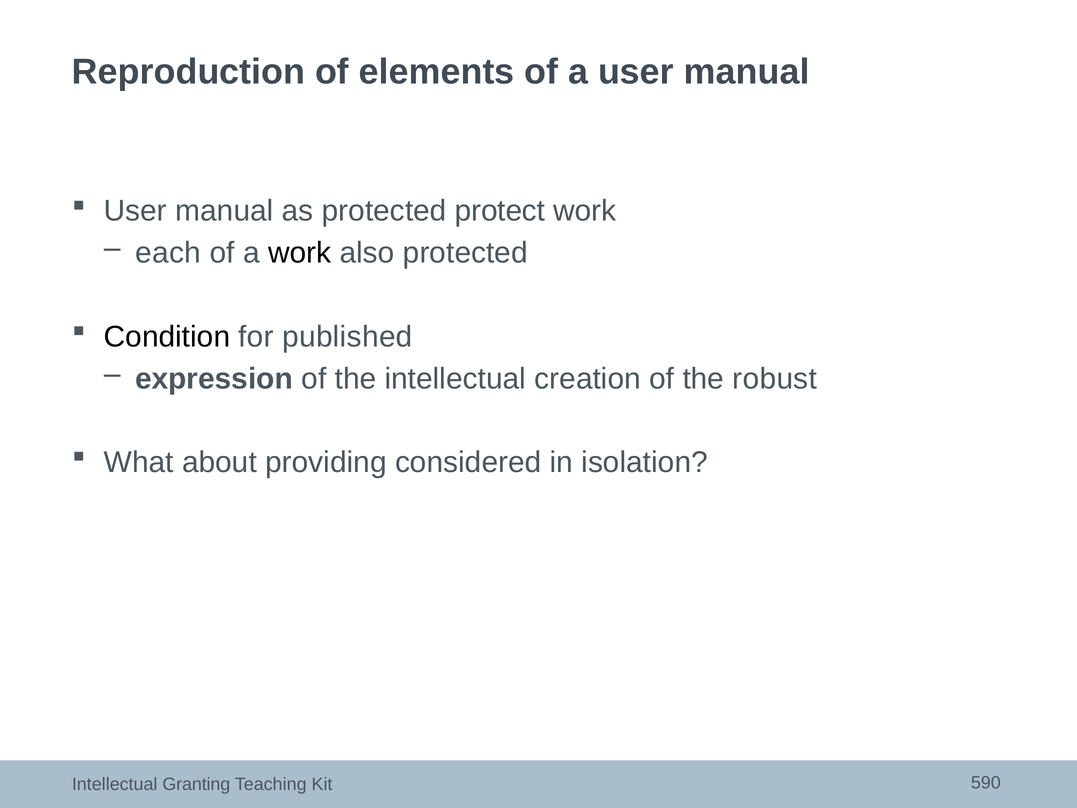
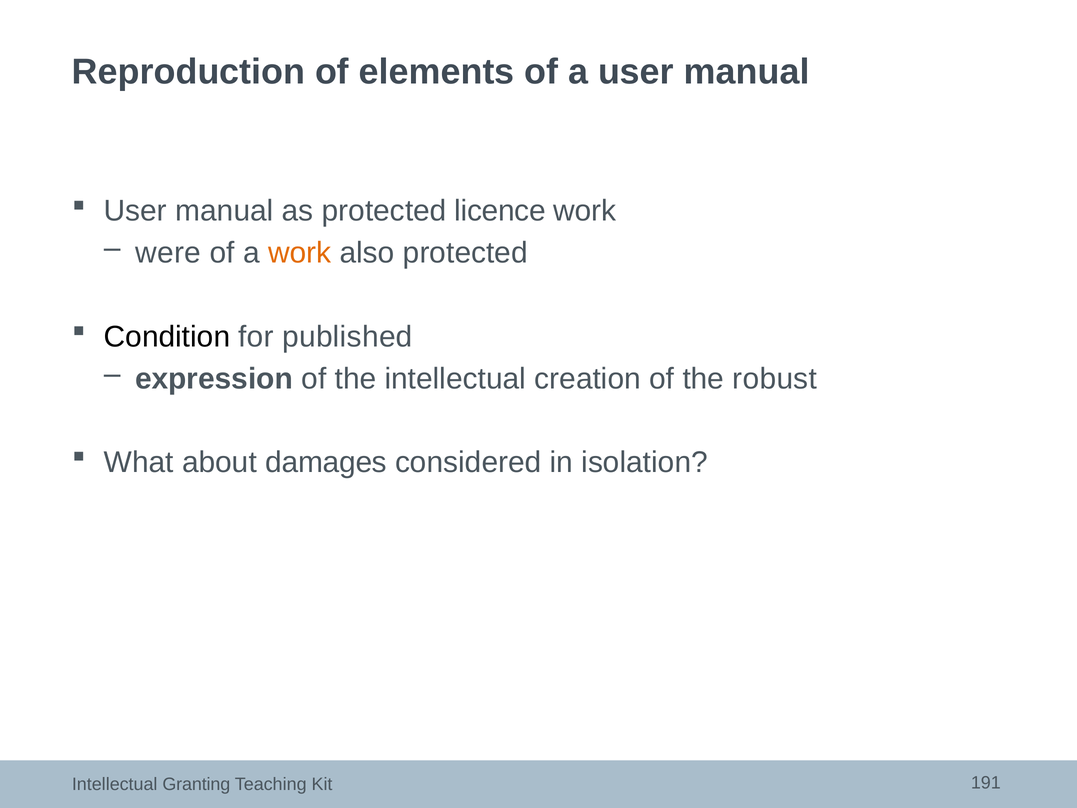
protect: protect -> licence
each: each -> were
work at (300, 253) colour: black -> orange
providing: providing -> damages
590: 590 -> 191
